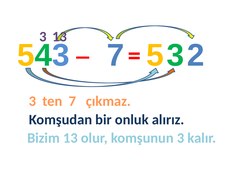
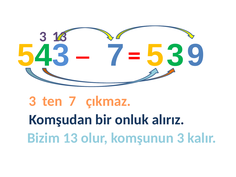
2: 2 -> 9
